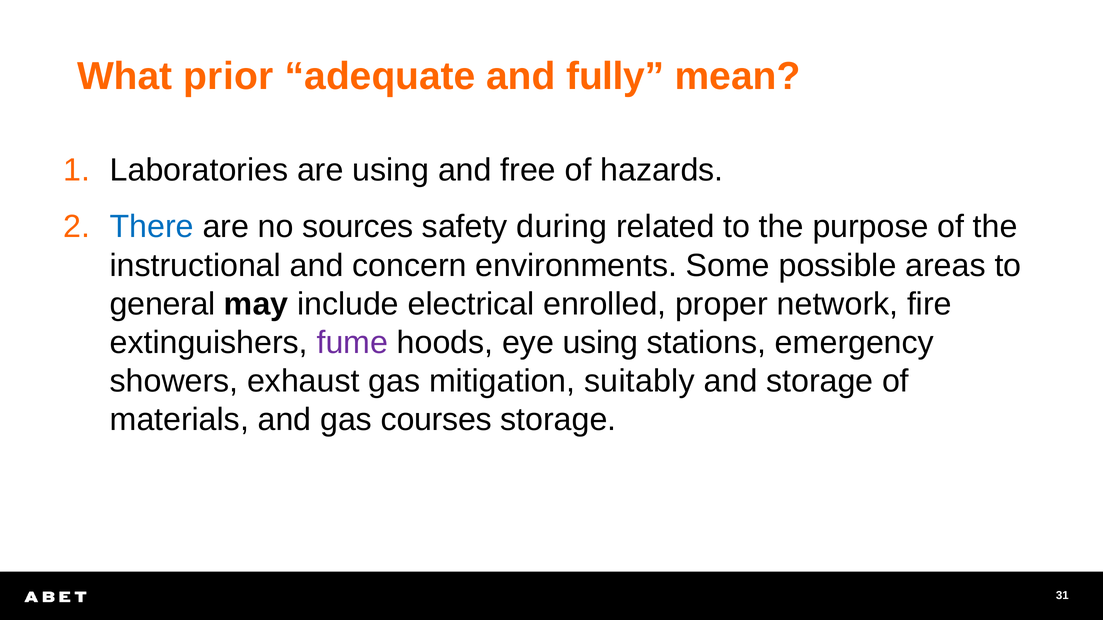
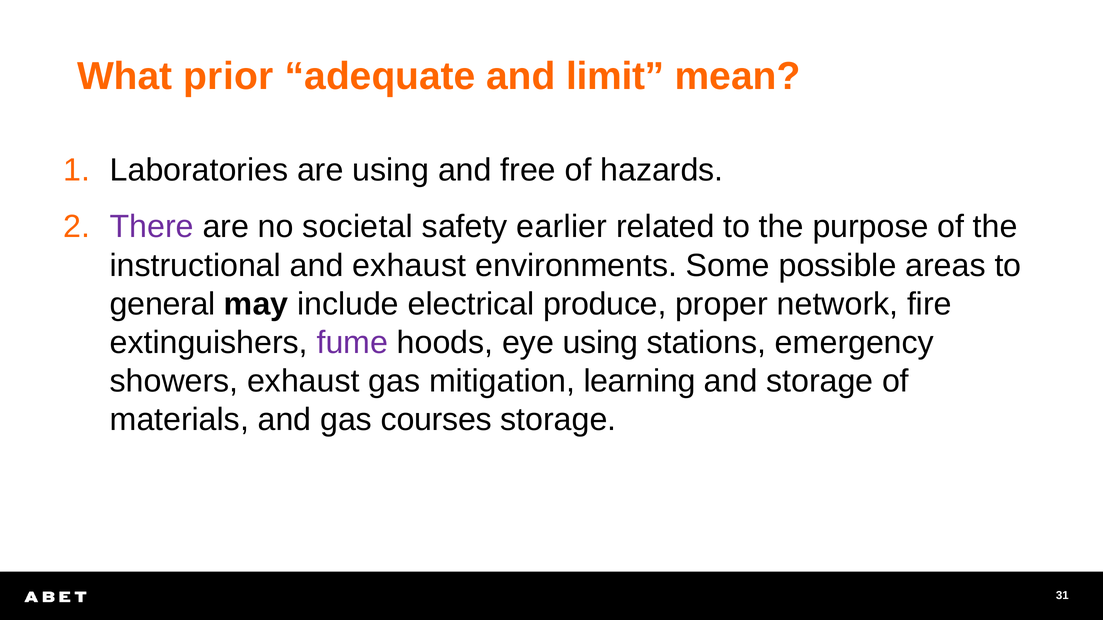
fully: fully -> limit
There colour: blue -> purple
sources: sources -> societal
during: during -> earlier
and concern: concern -> exhaust
enrolled: enrolled -> produce
suitably: suitably -> learning
